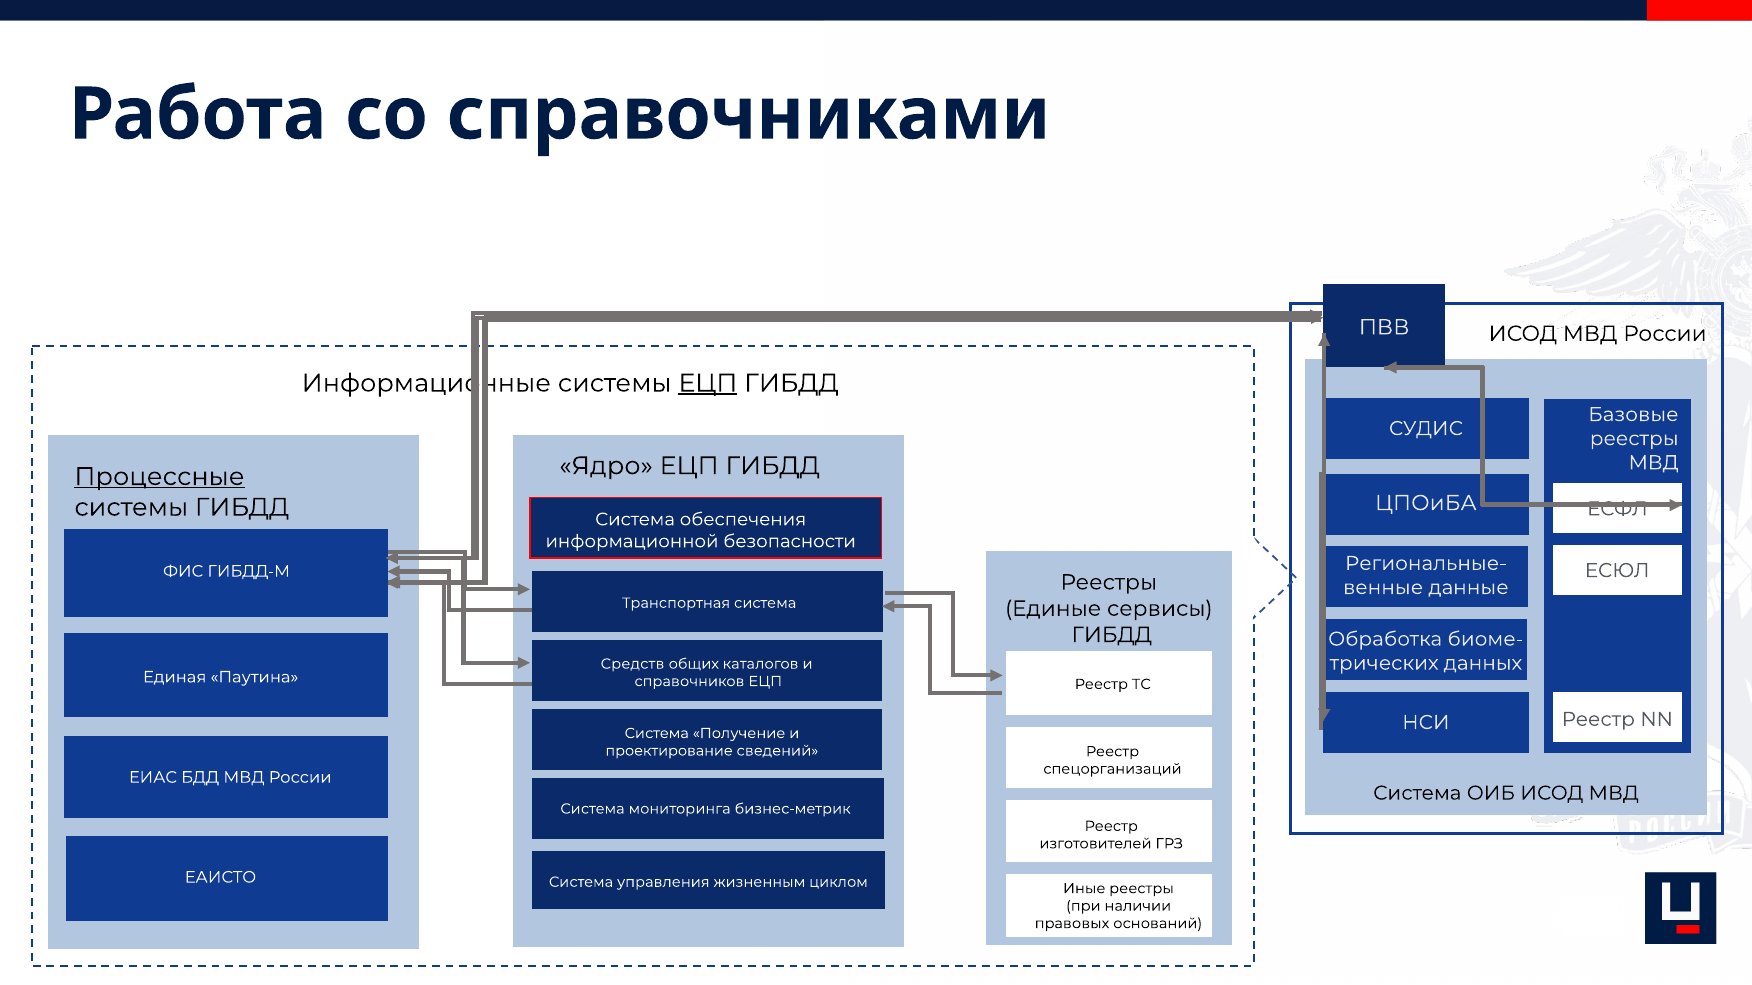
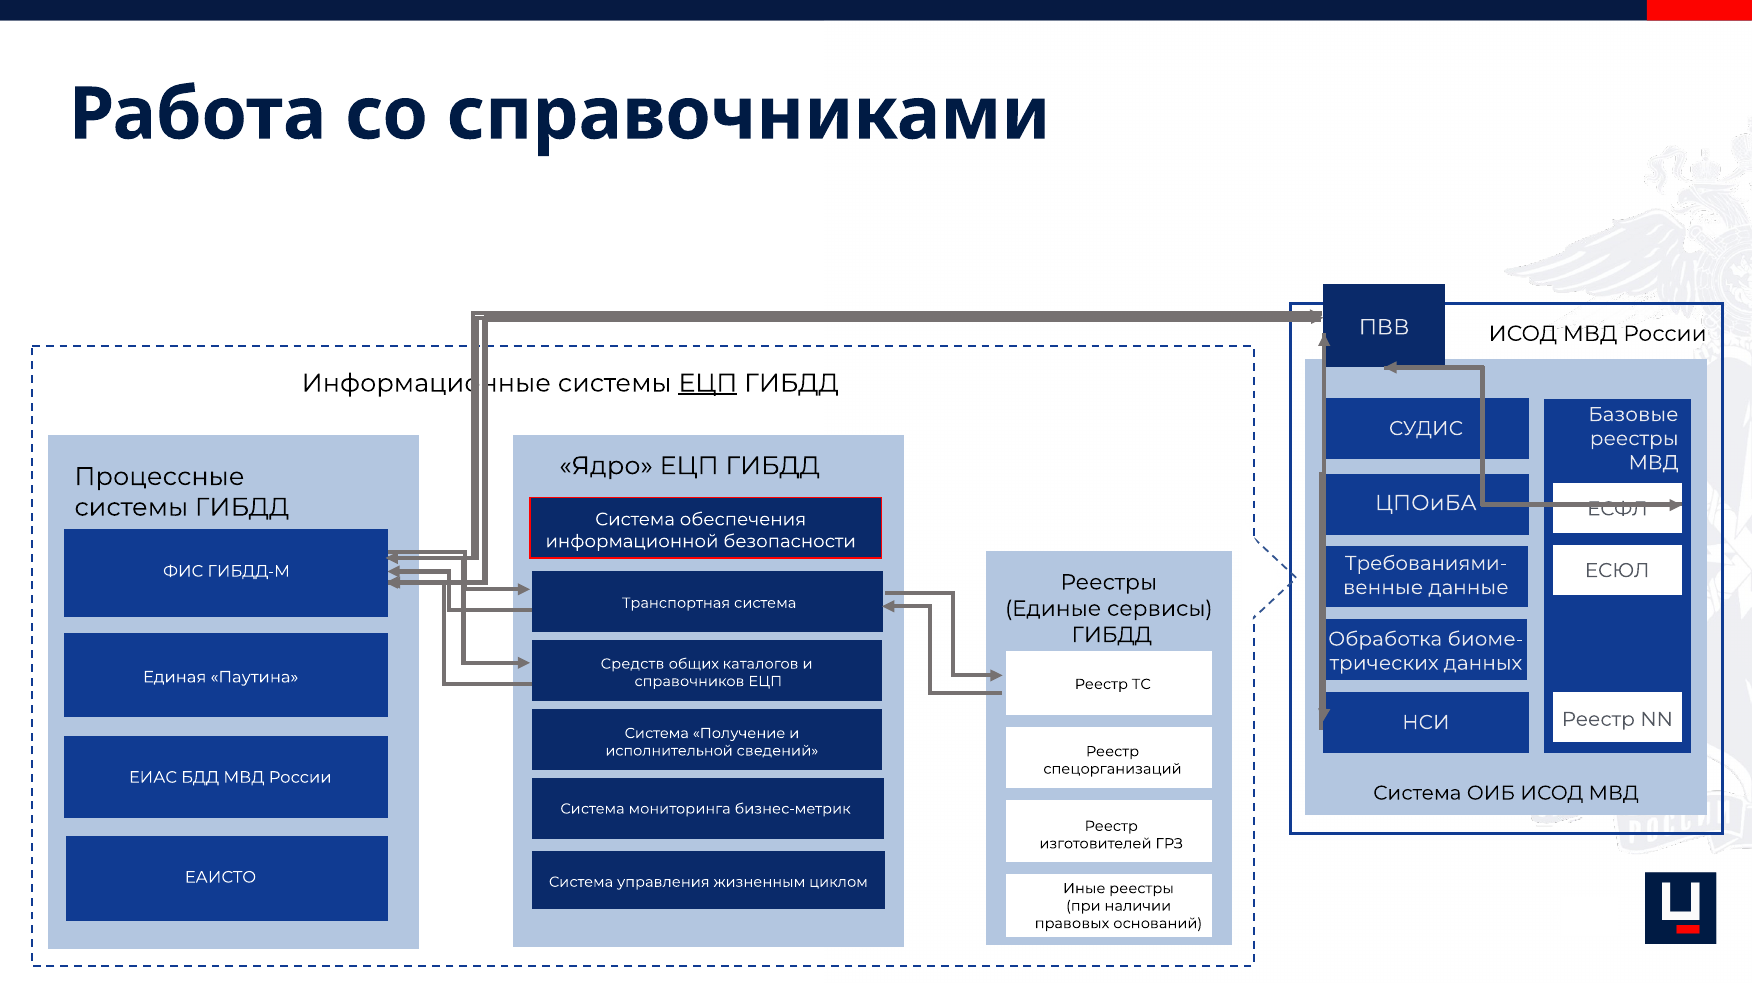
Процессные underline: present -> none
Региональные-: Региональные- -> Требованиями-
проектирование: проектирование -> исполнительной
